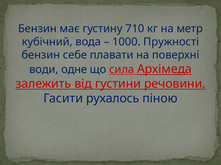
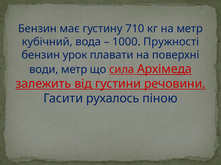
себе: себе -> урок
води одне: одне -> метр
